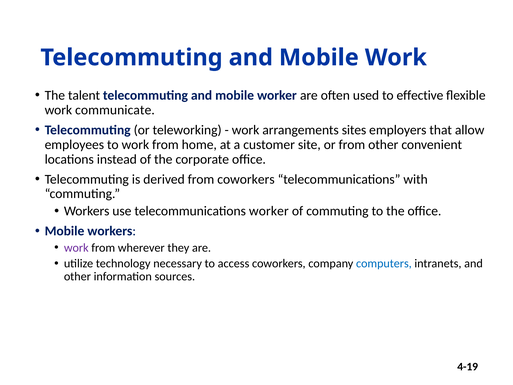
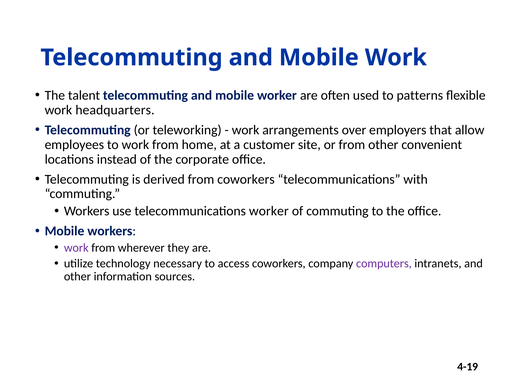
effective: effective -> patterns
communicate: communicate -> headquarters
sites: sites -> over
computers colour: blue -> purple
